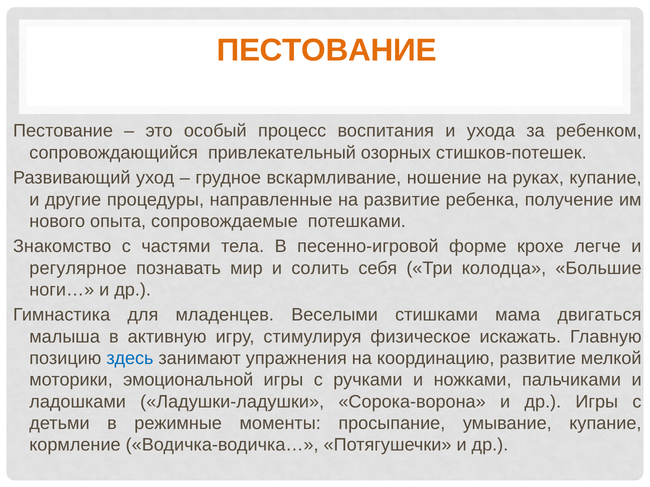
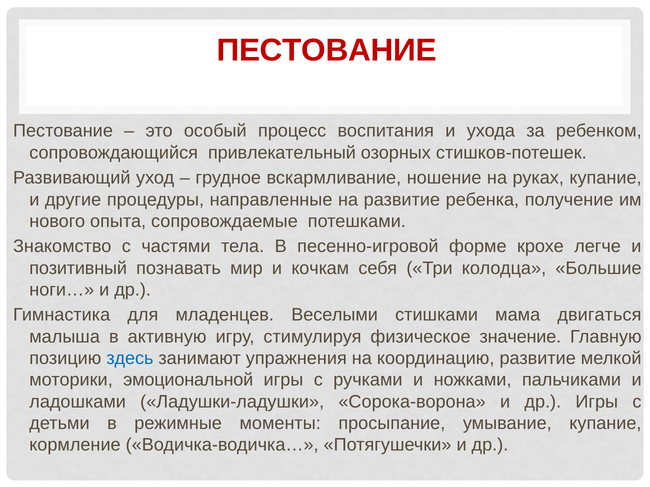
ПЕСТОВАНИЕ at (327, 51) colour: orange -> red
регулярное: регулярное -> позитивный
солить: солить -> кочкам
искажать: искажать -> значение
